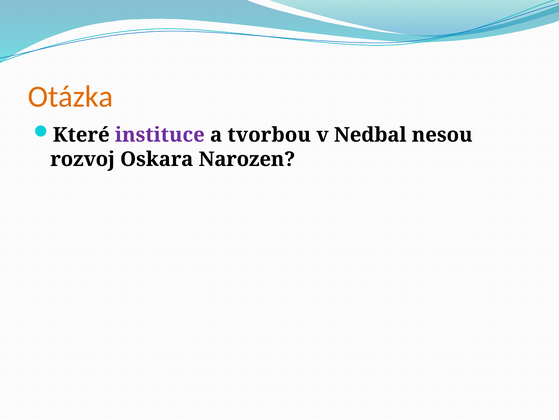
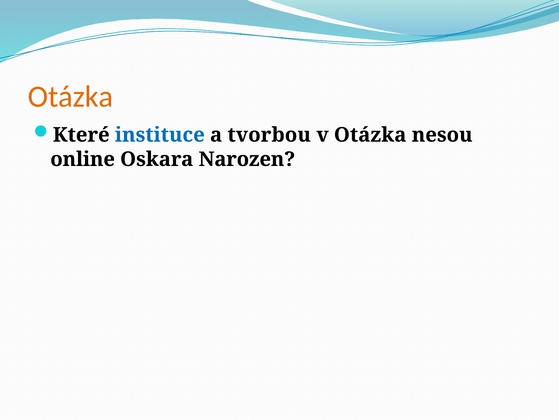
instituce colour: purple -> blue
v Nedbal: Nedbal -> Otázka
rozvoj: rozvoj -> online
